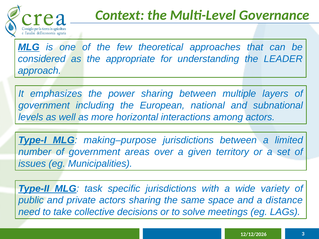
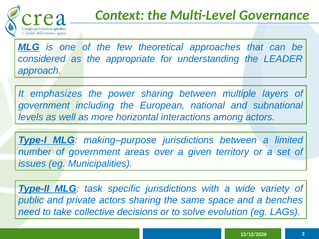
distance: distance -> benches
meetings: meetings -> evolution
